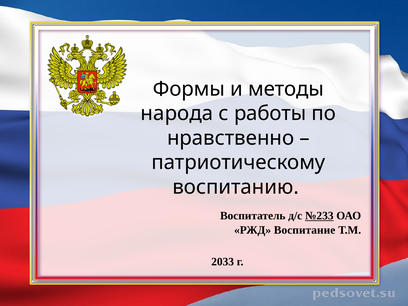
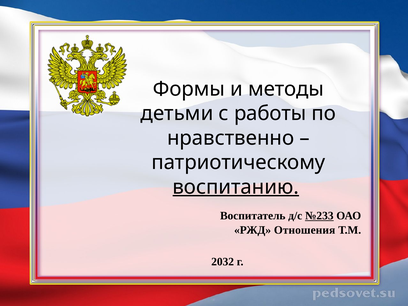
народа: народа -> детьми
воспитанию underline: none -> present
Воспитание: Воспитание -> Отношения
2033: 2033 -> 2032
